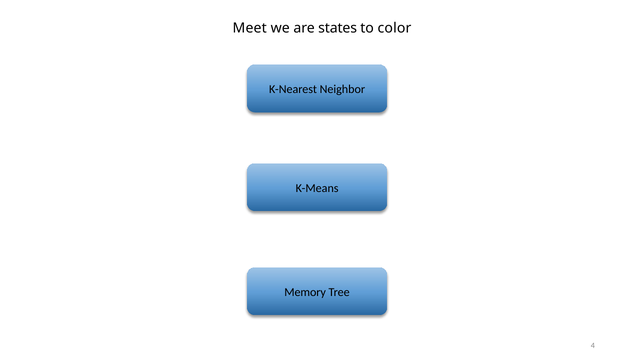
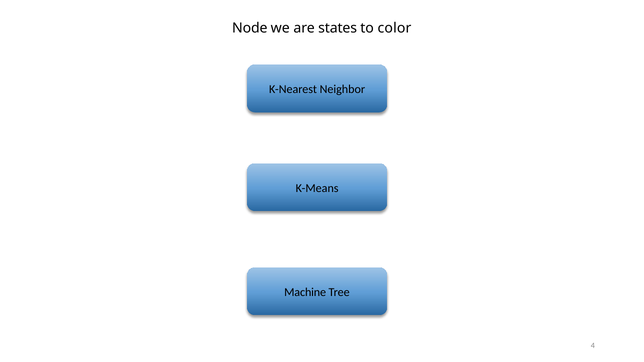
Meet: Meet -> Node
Memory: Memory -> Machine
